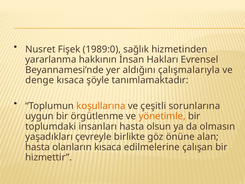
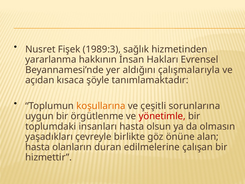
1989:0: 1989:0 -> 1989:3
denge: denge -> açıdan
yönetimle colour: orange -> red
olanların kısaca: kısaca -> duran
